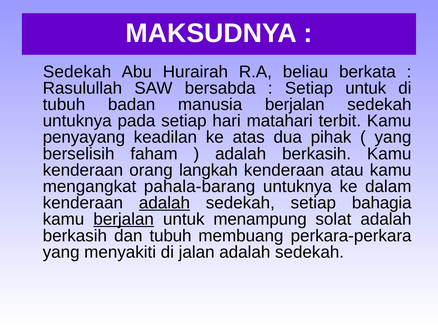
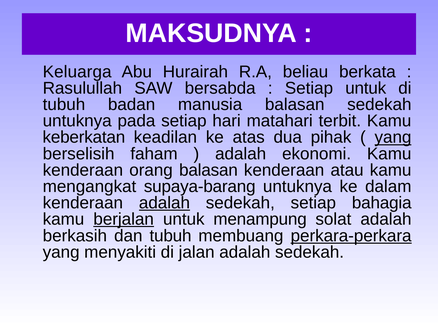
Sedekah at (77, 72): Sedekah -> Keluarga
manusia berjalan: berjalan -> balasan
penyayang: penyayang -> keberkatan
yang at (393, 137) underline: none -> present
berkasih at (317, 154): berkasih -> ekonomi
orang langkah: langkah -> balasan
pahala-barang: pahala-barang -> supaya-barang
perkara-perkara underline: none -> present
